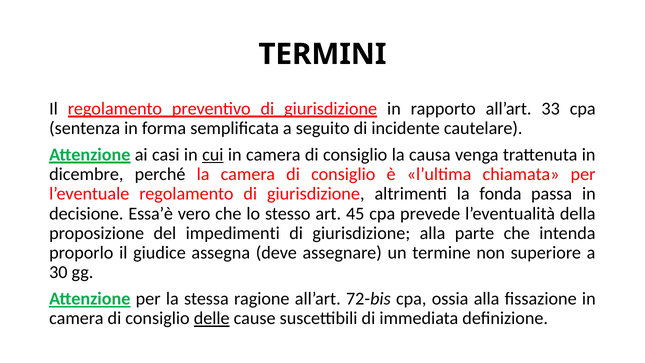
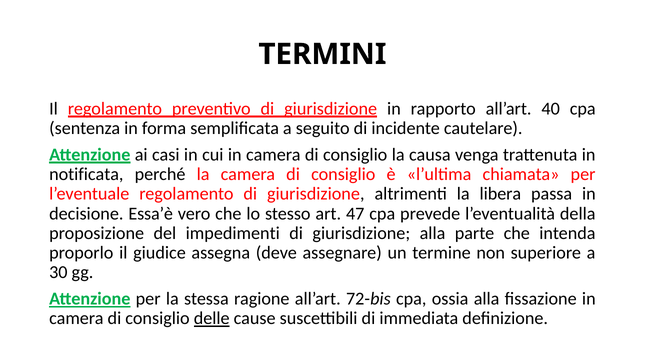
33: 33 -> 40
cui underline: present -> none
dicembre: dicembre -> notificata
fonda: fonda -> libera
45: 45 -> 47
